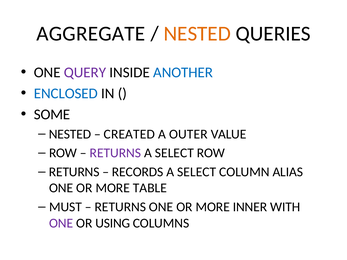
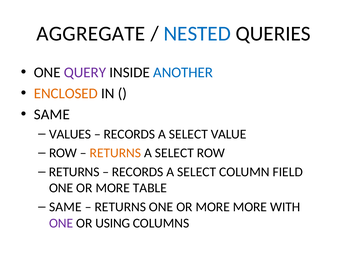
NESTED at (197, 34) colour: orange -> blue
ENCLOSED colour: blue -> orange
SOME at (52, 115): SOME -> SAME
NESTED at (70, 134): NESTED -> VALUES
CREATED at (129, 134): CREATED -> RECORDS
OUTER at (188, 134): OUTER -> SELECT
RETURNS at (115, 153) colour: purple -> orange
ALIAS: ALIAS -> FIELD
MUST at (65, 207): MUST -> SAME
MORE INNER: INNER -> MORE
